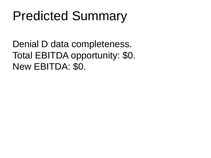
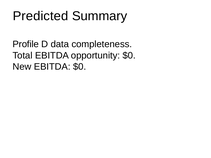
Denial: Denial -> Profile
